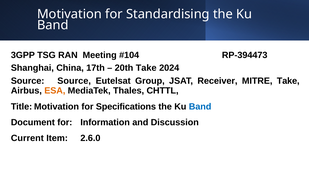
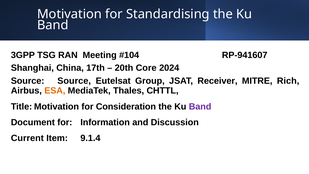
RP-394473: RP-394473 -> RP-941607
20th Take: Take -> Core
MITRE Take: Take -> Rich
Specifications: Specifications -> Consideration
Band at (200, 106) colour: blue -> purple
2.6.0: 2.6.0 -> 9.1.4
